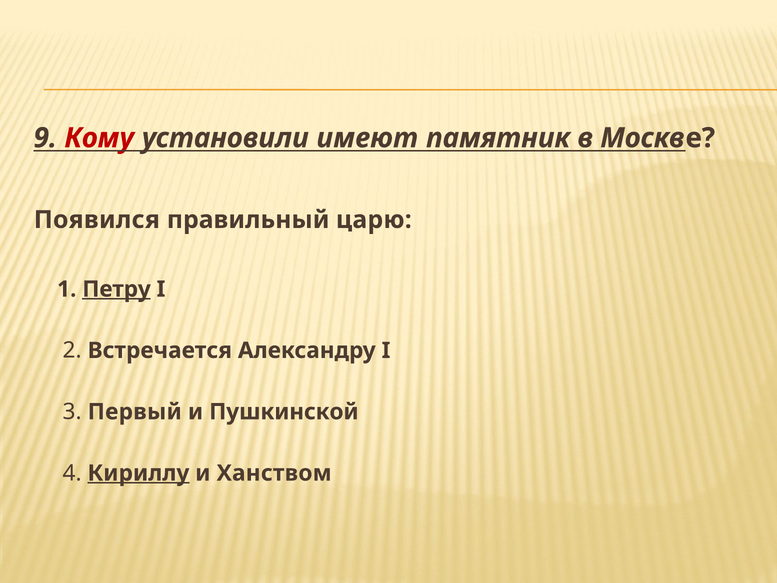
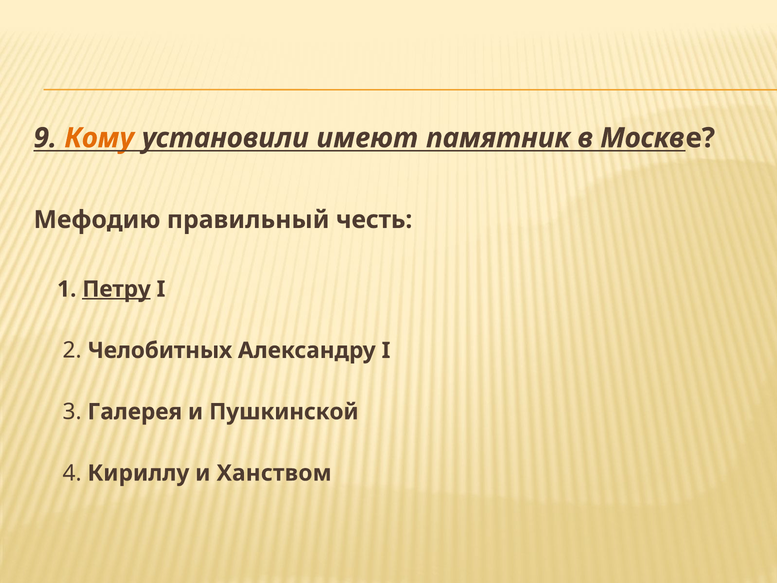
Кому colour: red -> orange
Появился: Появился -> Мефодию
царю: царю -> честь
Встречается: Встречается -> Челобитных
Первый: Первый -> Галерея
Кириллу underline: present -> none
